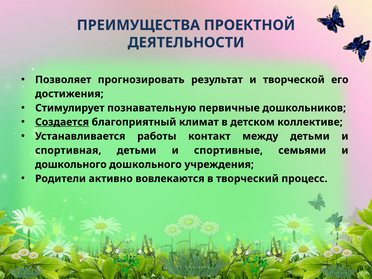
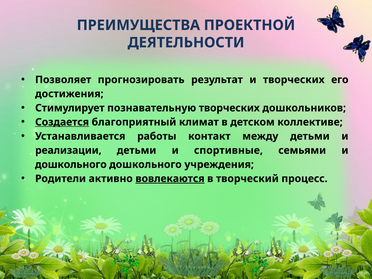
и творческой: творческой -> творческих
познавательную первичные: первичные -> творческих
спортивная: спортивная -> реализации
вовлекаются underline: none -> present
